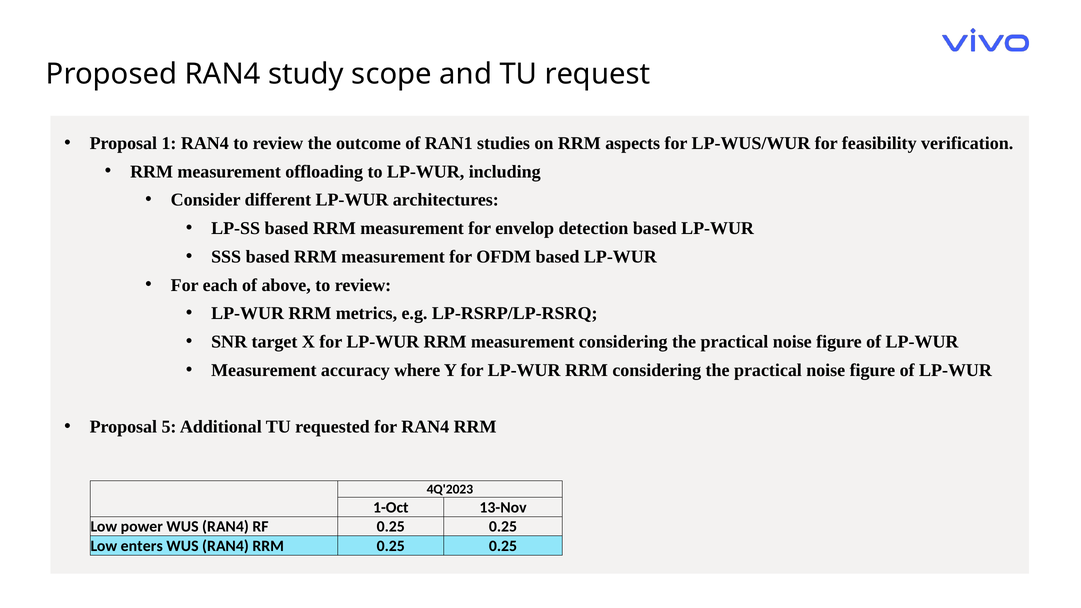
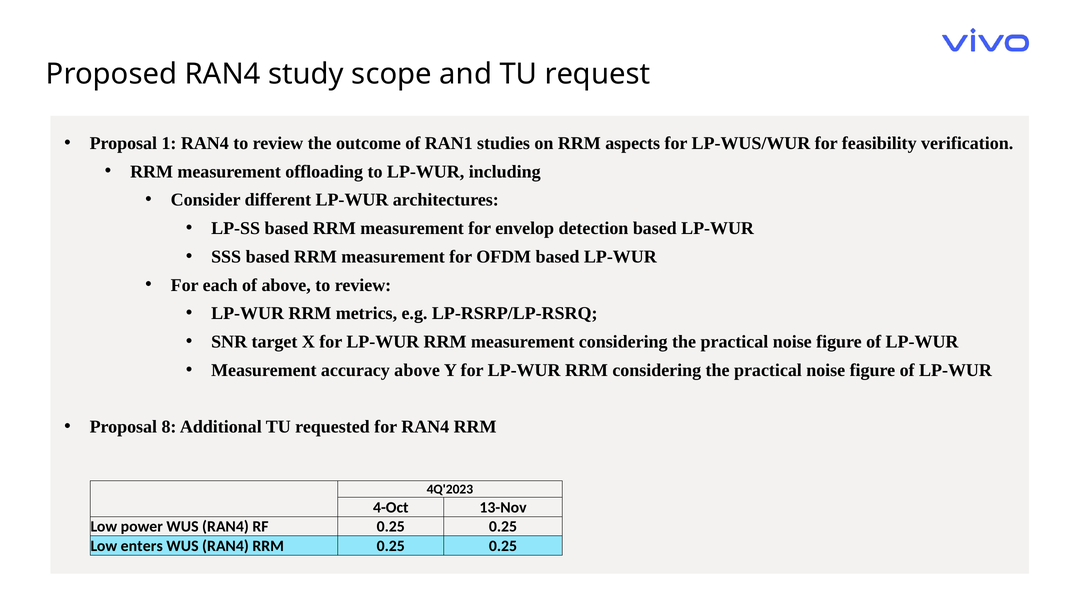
accuracy where: where -> above
5: 5 -> 8
1-Oct: 1-Oct -> 4-Oct
